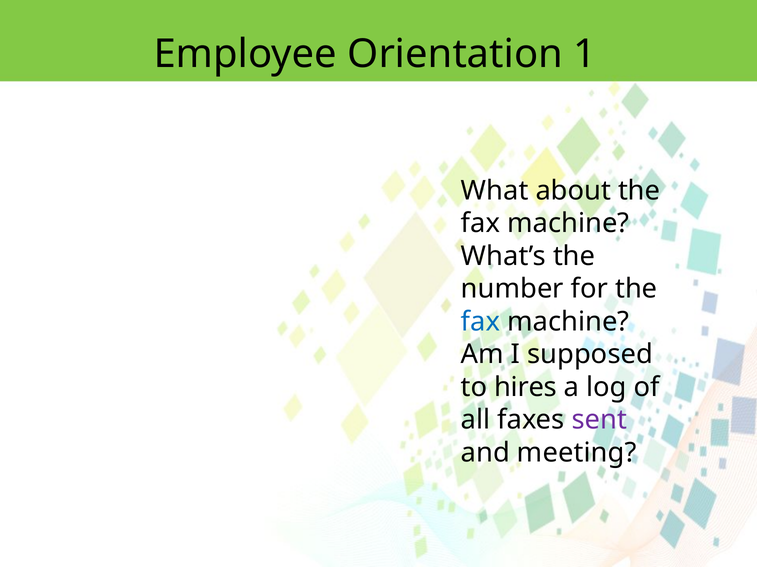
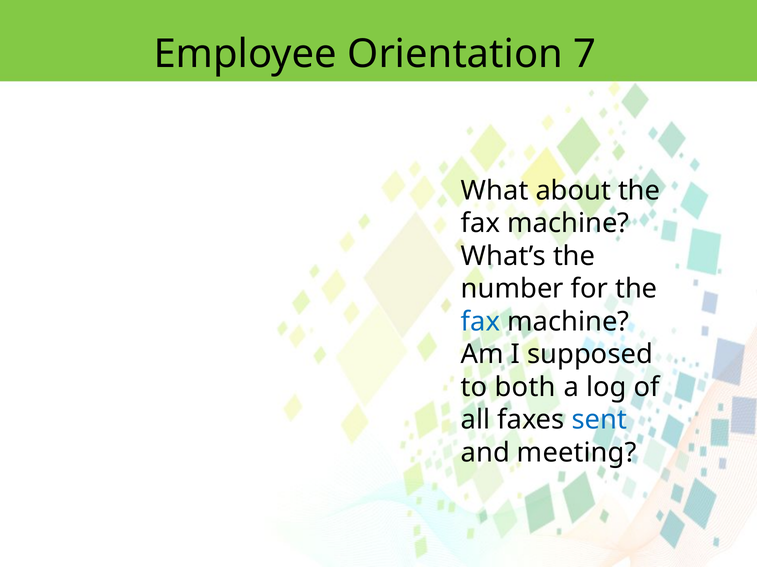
1: 1 -> 7
hires: hires -> both
sent colour: purple -> blue
